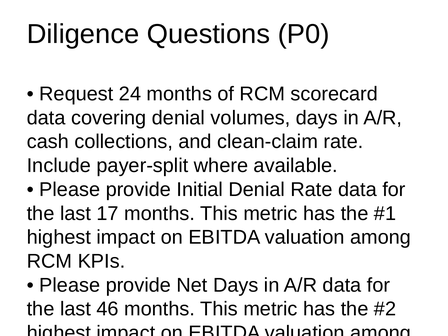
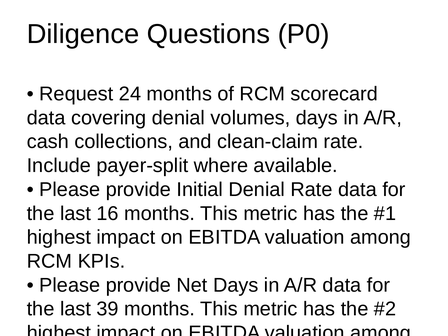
17: 17 -> 16
46: 46 -> 39
